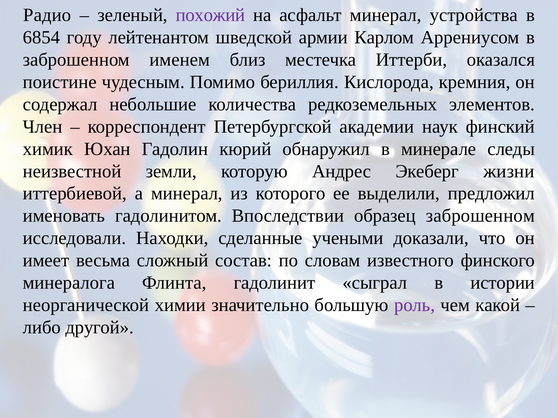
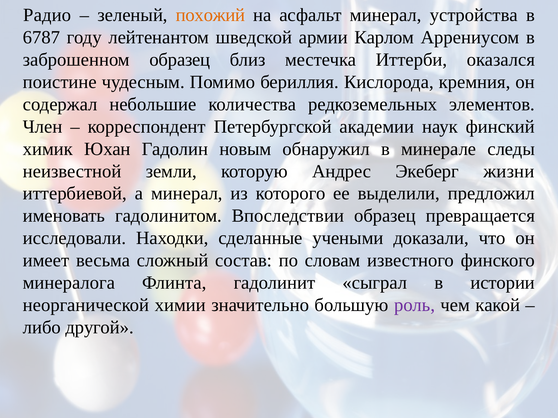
похожий colour: purple -> orange
6854: 6854 -> 6787
заброшенном именем: именем -> образец
кюрий: кюрий -> новым
образец заброшенном: заброшенном -> превращается
